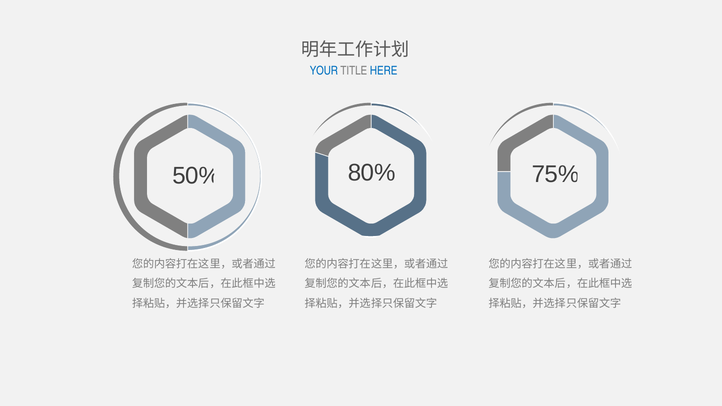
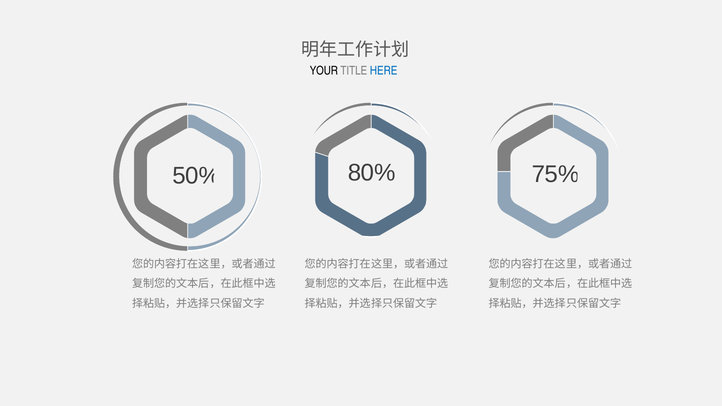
YOUR colour: blue -> black
